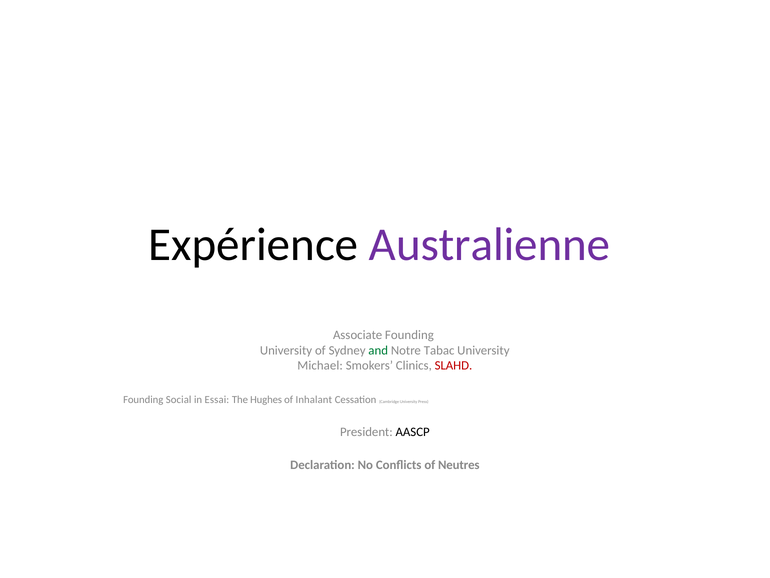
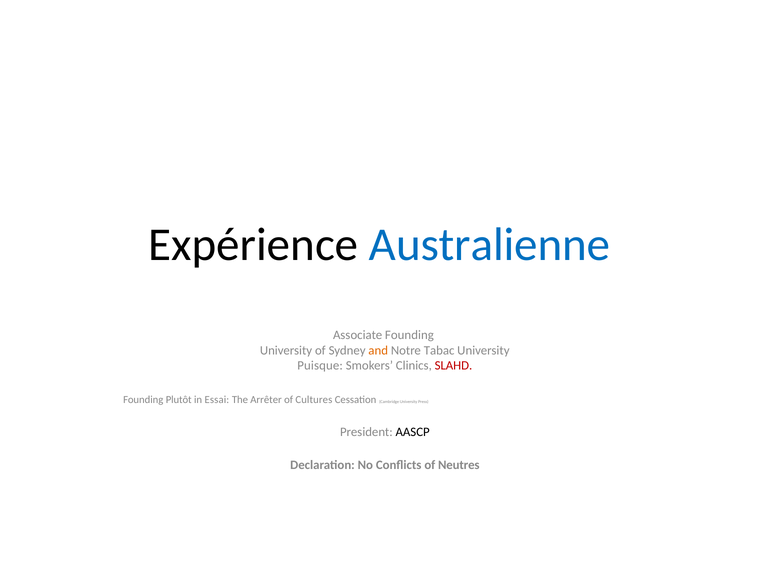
Australienne colour: purple -> blue
and colour: green -> orange
Michael: Michael -> Puisque
Social: Social -> Plutôt
Hughes: Hughes -> Arrêter
Inhalant: Inhalant -> Cultures
